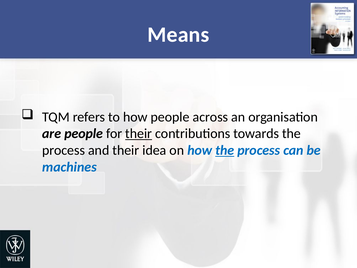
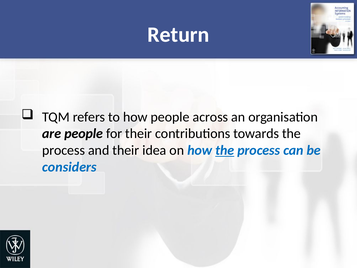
Means: Means -> Return
their at (139, 134) underline: present -> none
machines: machines -> considers
